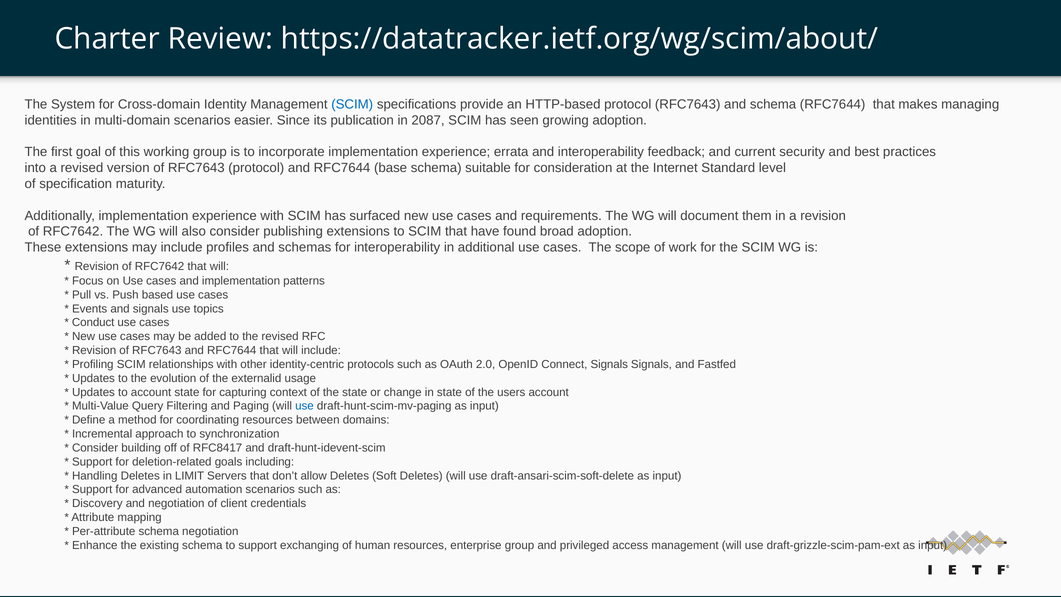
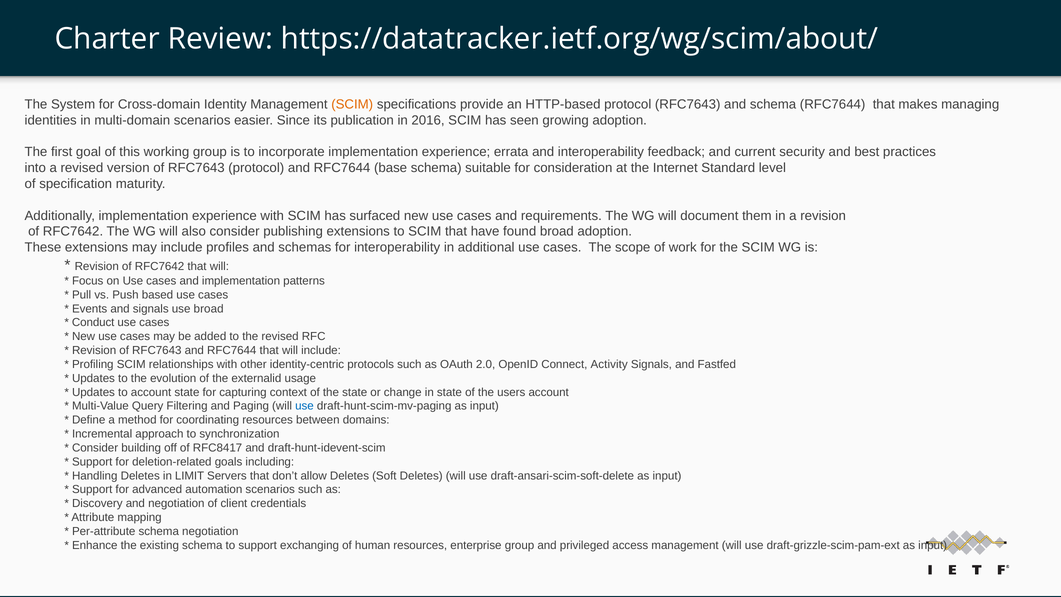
SCIM at (352, 104) colour: blue -> orange
2087: 2087 -> 2016
use topics: topics -> broad
Connect Signals: Signals -> Activity
